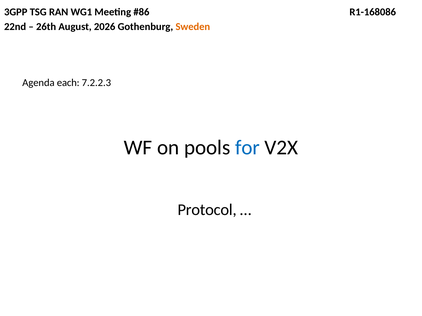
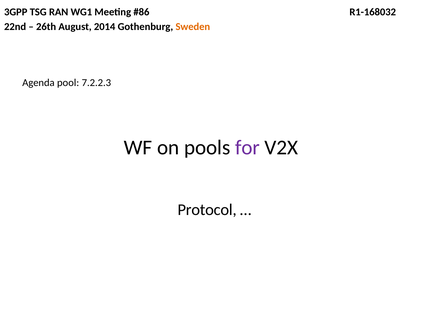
R1-168086: R1-168086 -> R1-168032
2026: 2026 -> 2014
each: each -> pool
for colour: blue -> purple
